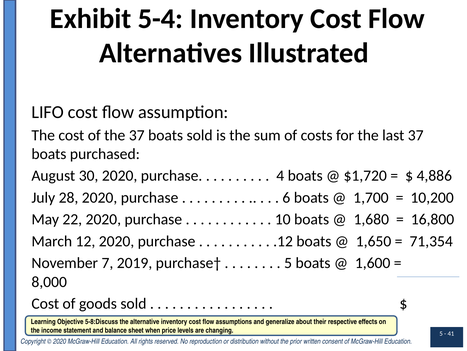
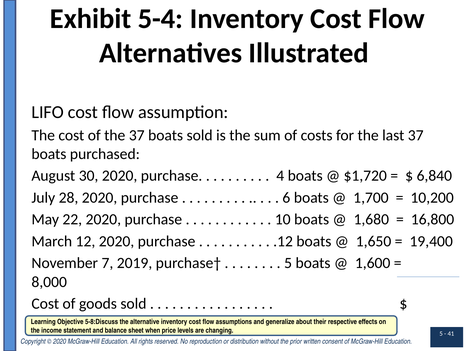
4,886: 4,886 -> 6,840
71,354: 71,354 -> 19,400
